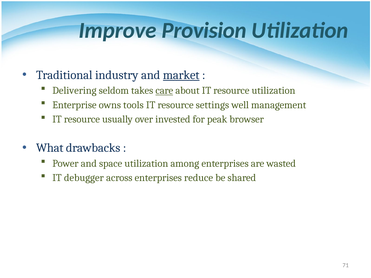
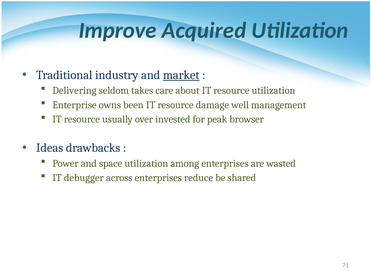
Provision: Provision -> Acquired
care underline: present -> none
tools: tools -> been
settings: settings -> damage
What: What -> Ideas
